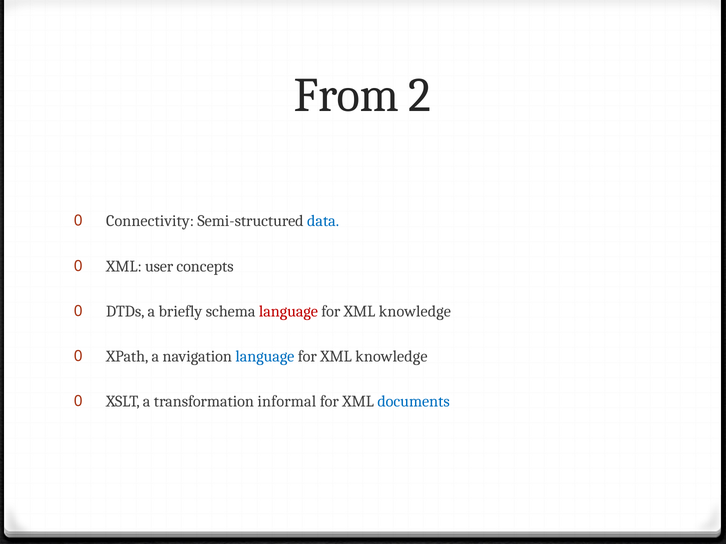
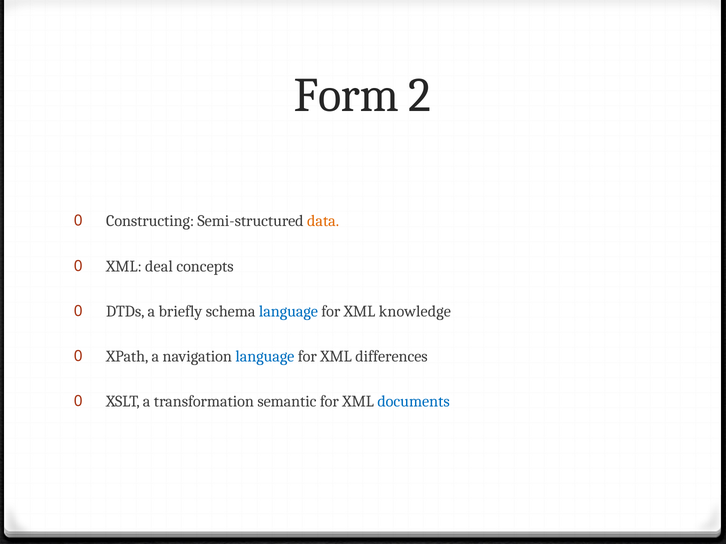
From: From -> Form
Connectivity: Connectivity -> Constructing
data colour: blue -> orange
user: user -> deal
language at (288, 312) colour: red -> blue
knowledge at (391, 357): knowledge -> differences
informal: informal -> semantic
